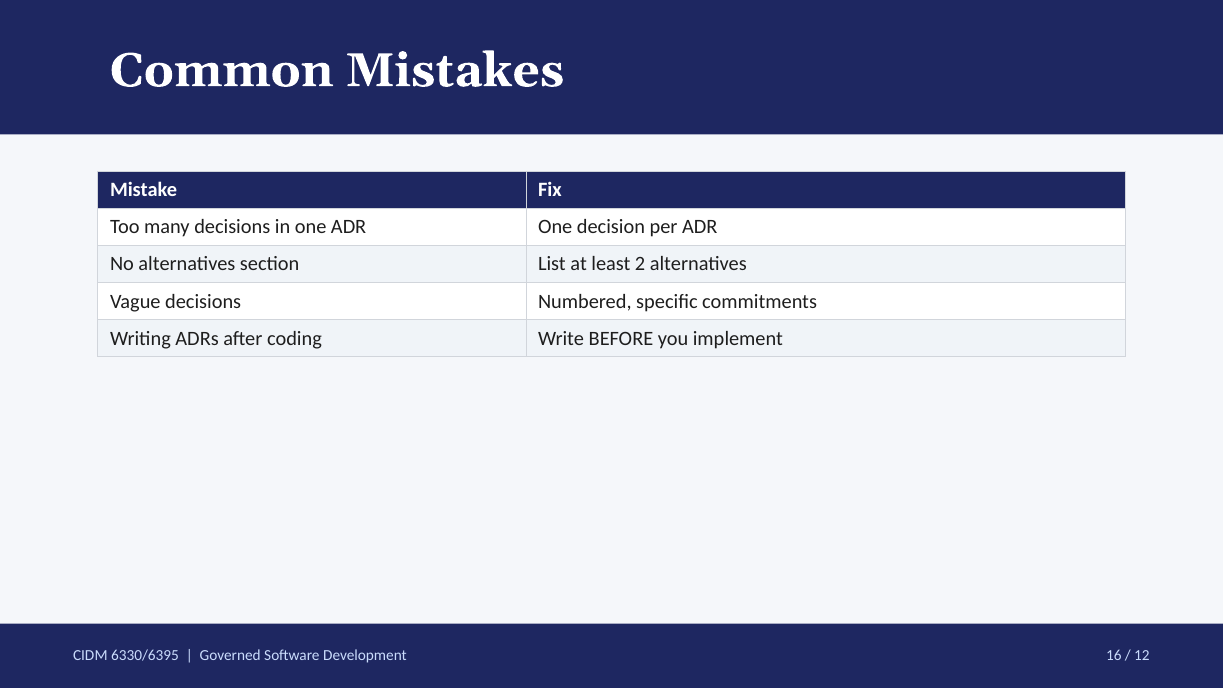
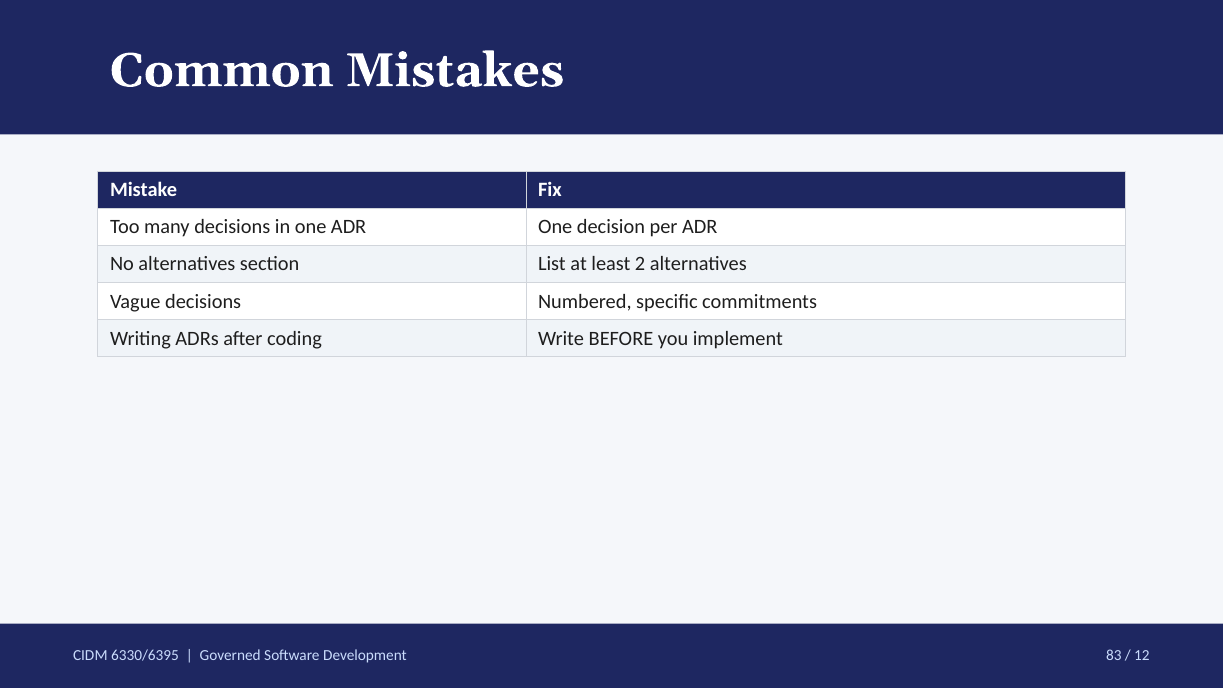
16: 16 -> 83
